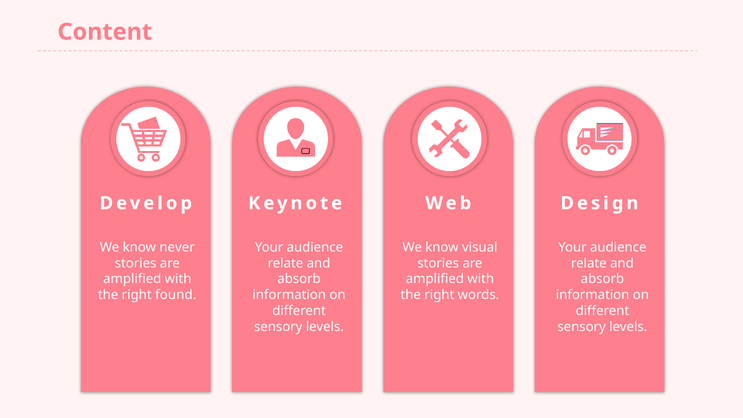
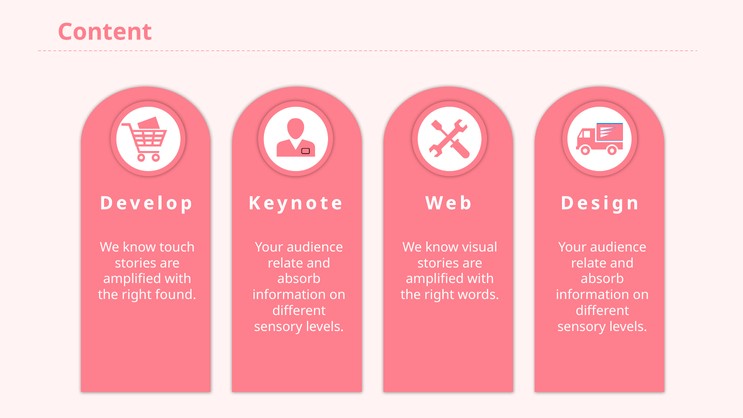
never: never -> touch
